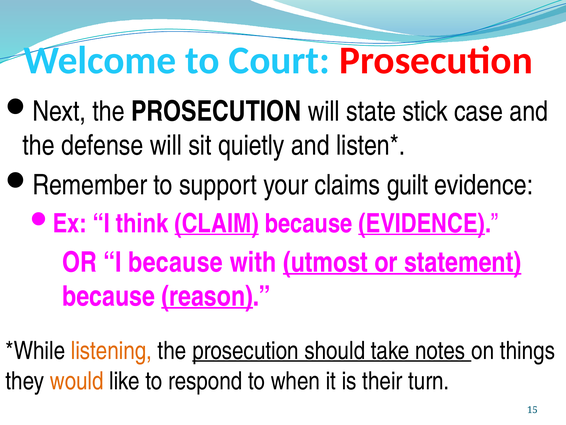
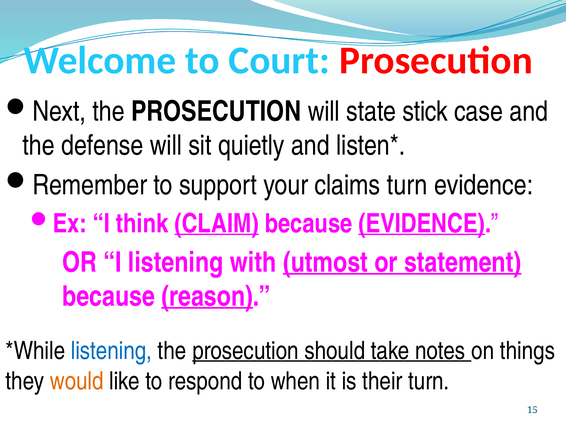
claims guilt: guilt -> turn
I because: because -> listening
listening at (111, 350) colour: orange -> blue
